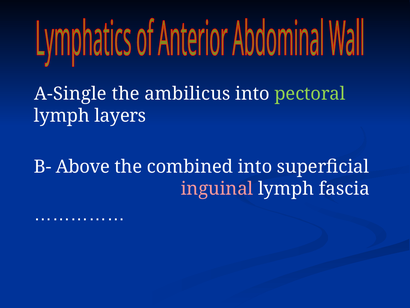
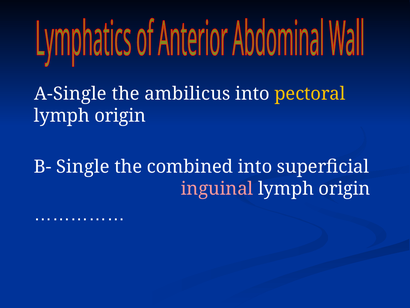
pectoral colour: light green -> yellow
layers at (120, 116): layers -> origin
Above: Above -> Single
fascia at (344, 189): fascia -> origin
